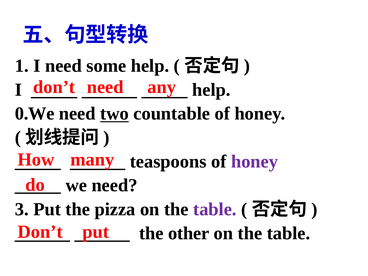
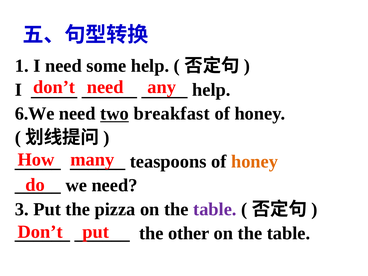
0.We: 0.We -> 6.We
countable: countable -> breakfast
honey at (255, 161) colour: purple -> orange
